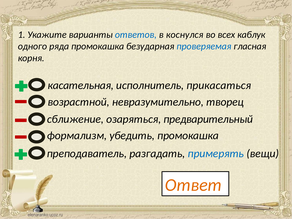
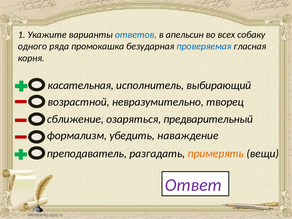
коснулся: коснулся -> апельсин
каблук: каблук -> собаку
прикасаться: прикасаться -> выбирающий
убедить промокашка: промокашка -> наваждение
примерять colour: blue -> orange
Ответ colour: orange -> purple
